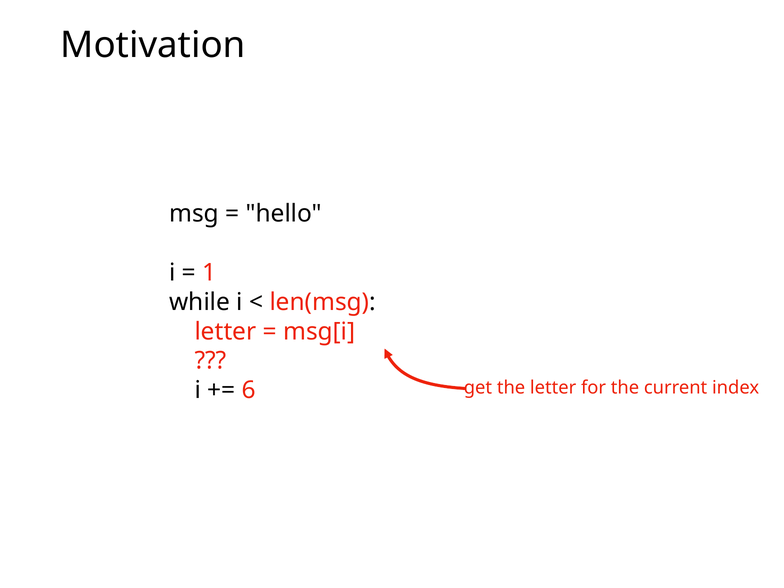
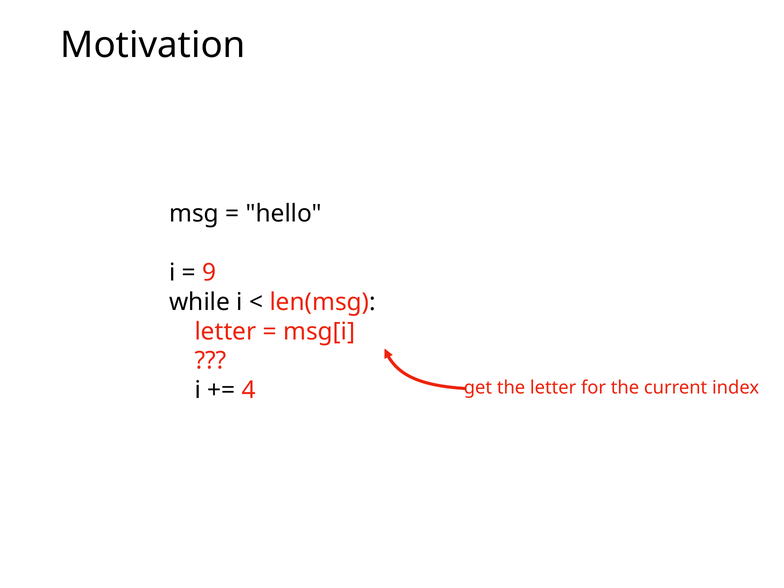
1: 1 -> 9
6: 6 -> 4
